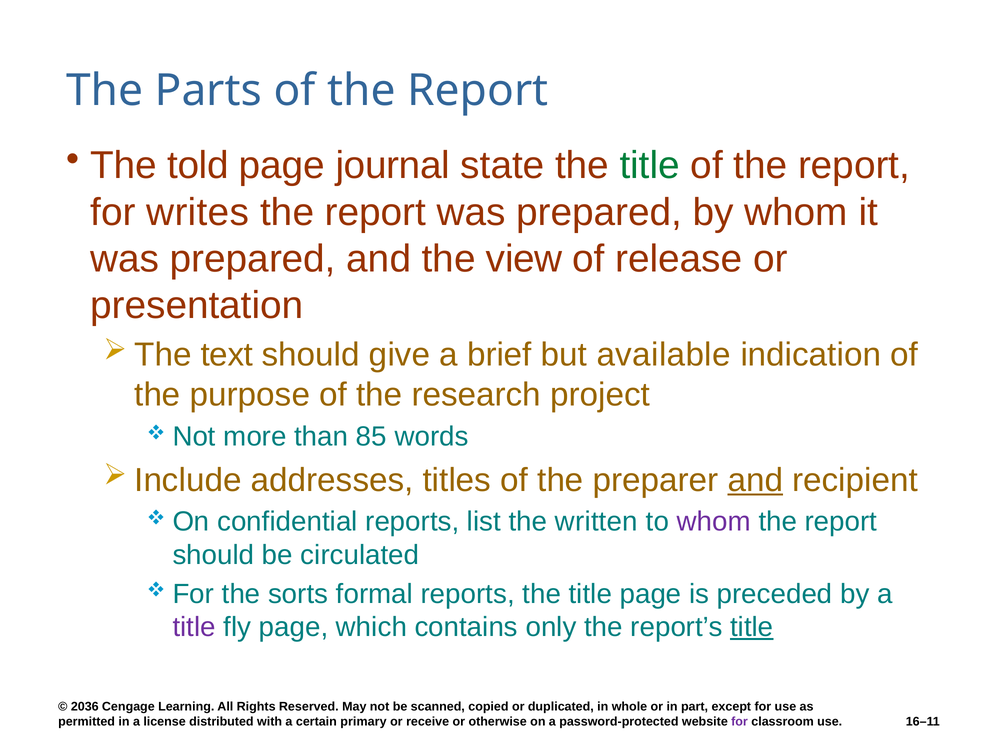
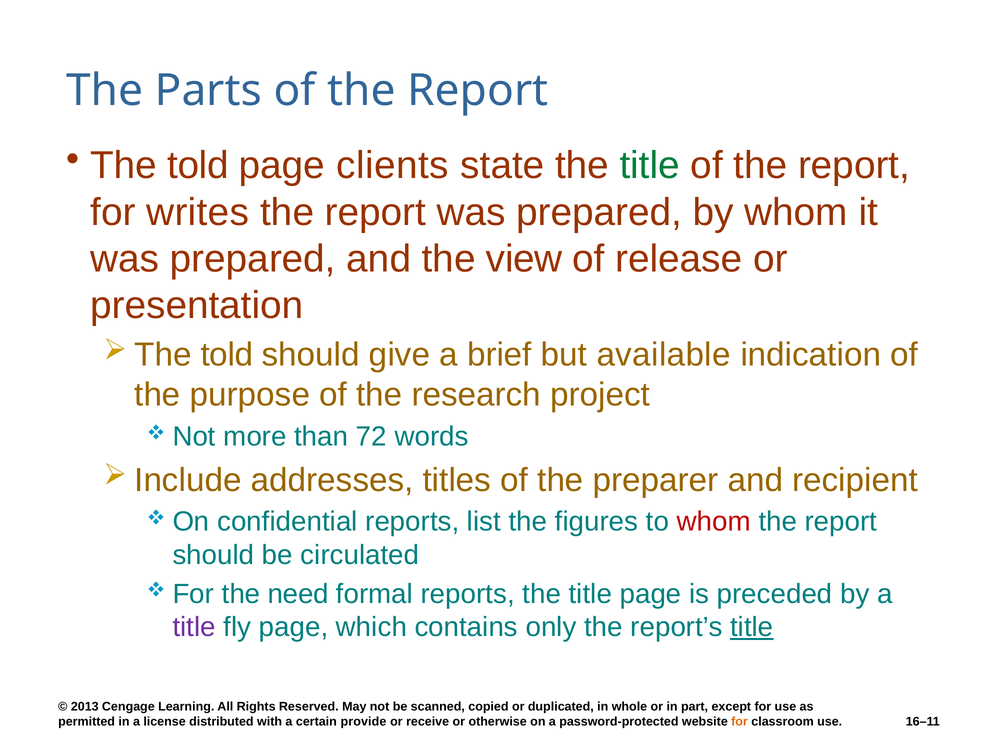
journal: journal -> clients
text at (227, 355): text -> told
85: 85 -> 72
and at (755, 480) underline: present -> none
written: written -> figures
whom at (714, 522) colour: purple -> red
sorts: sorts -> need
2036: 2036 -> 2013
primary: primary -> provide
for at (740, 722) colour: purple -> orange
